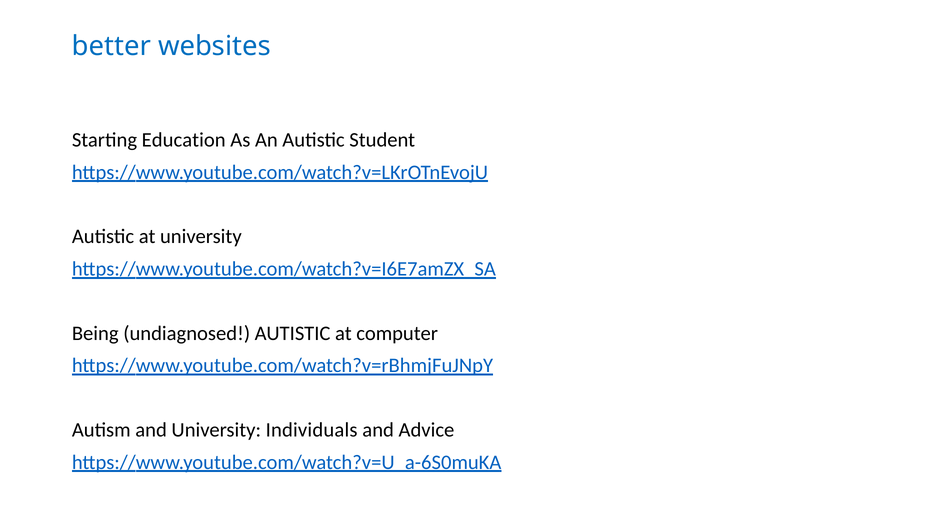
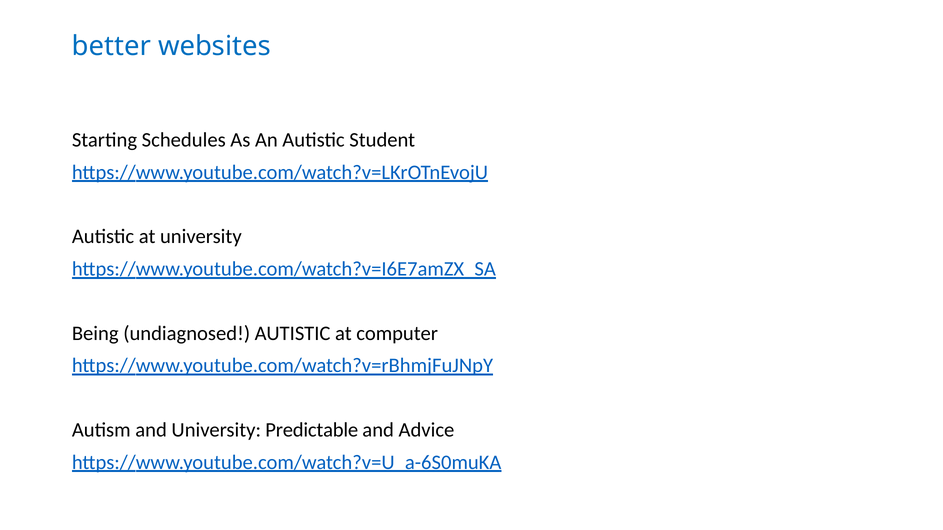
Education: Education -> Schedules
Individuals: Individuals -> Predictable
